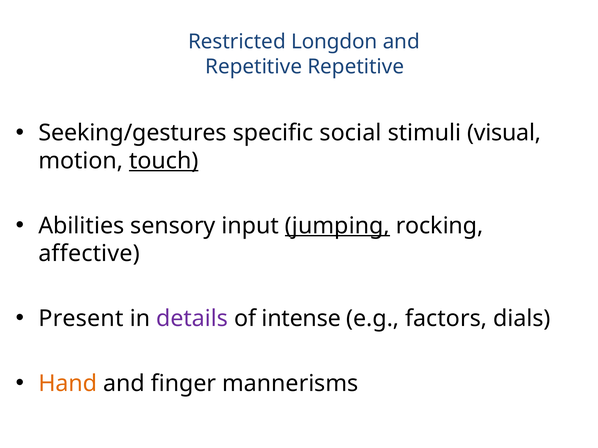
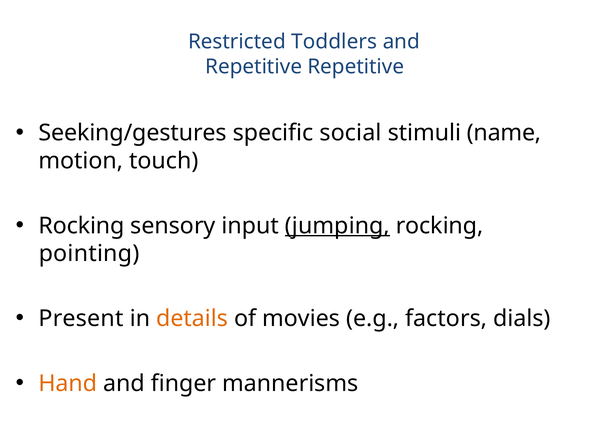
Longdon: Longdon -> Toddlers
visual: visual -> name
touch underline: present -> none
Abilities at (81, 226): Abilities -> Rocking
affective: affective -> pointing
details colour: purple -> orange
intense: intense -> movies
